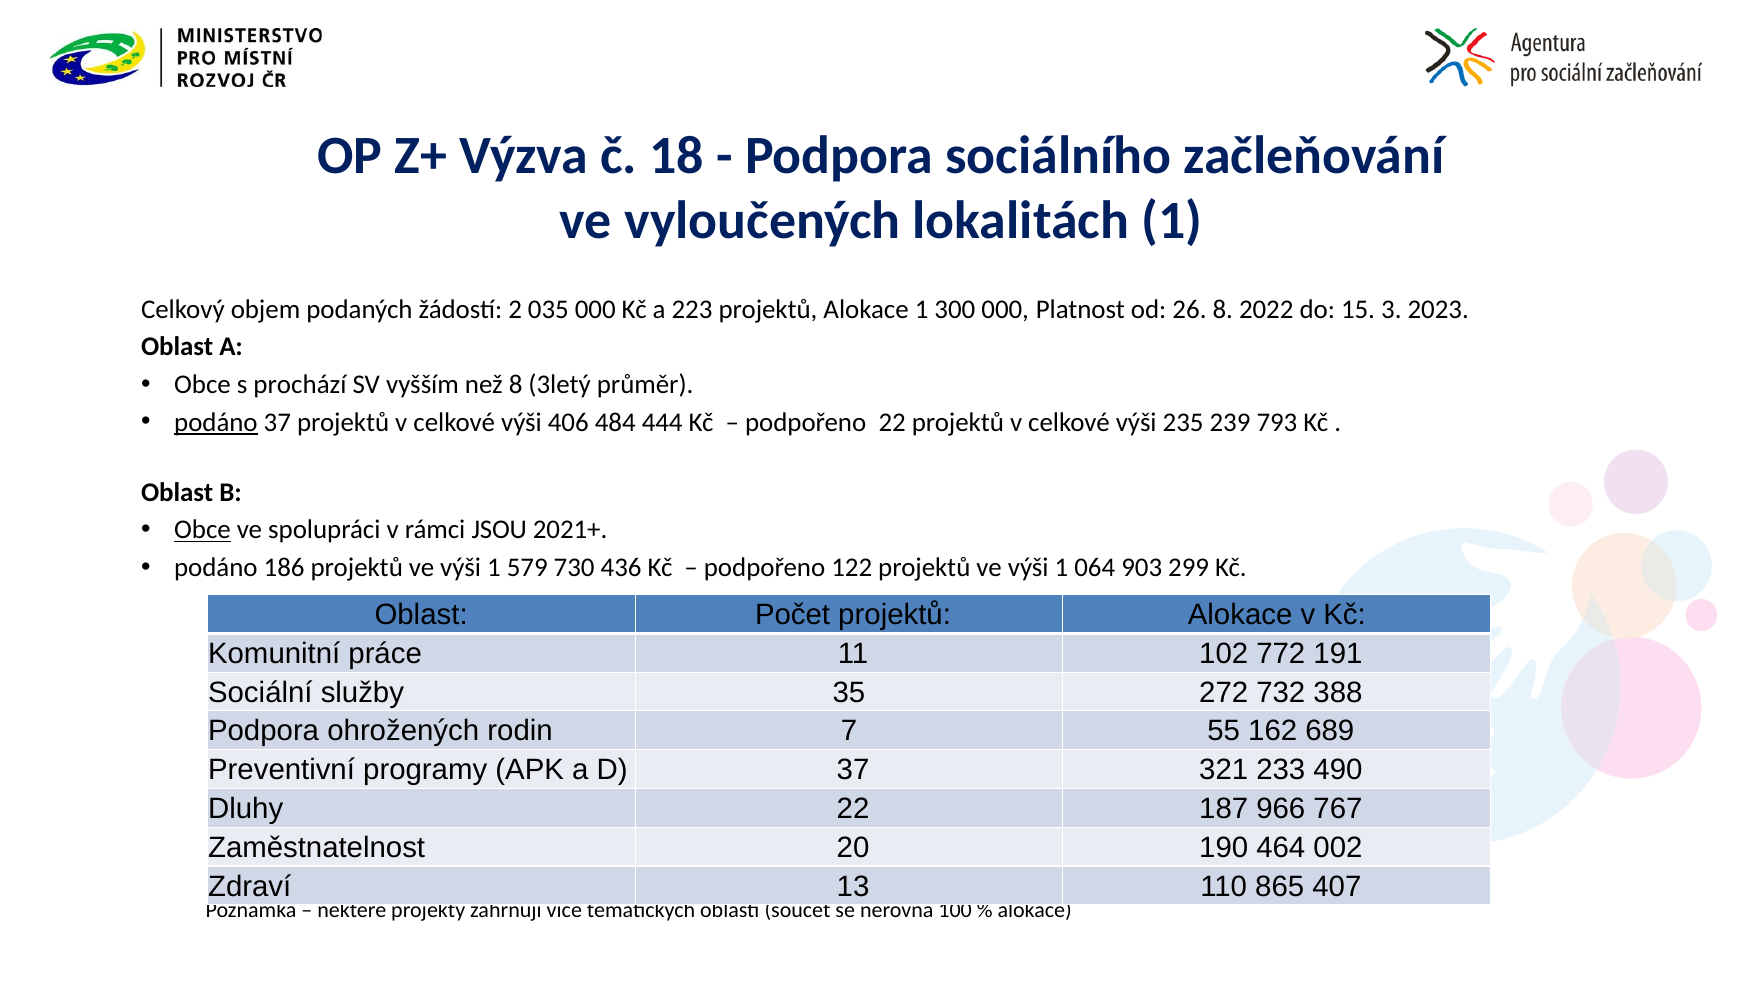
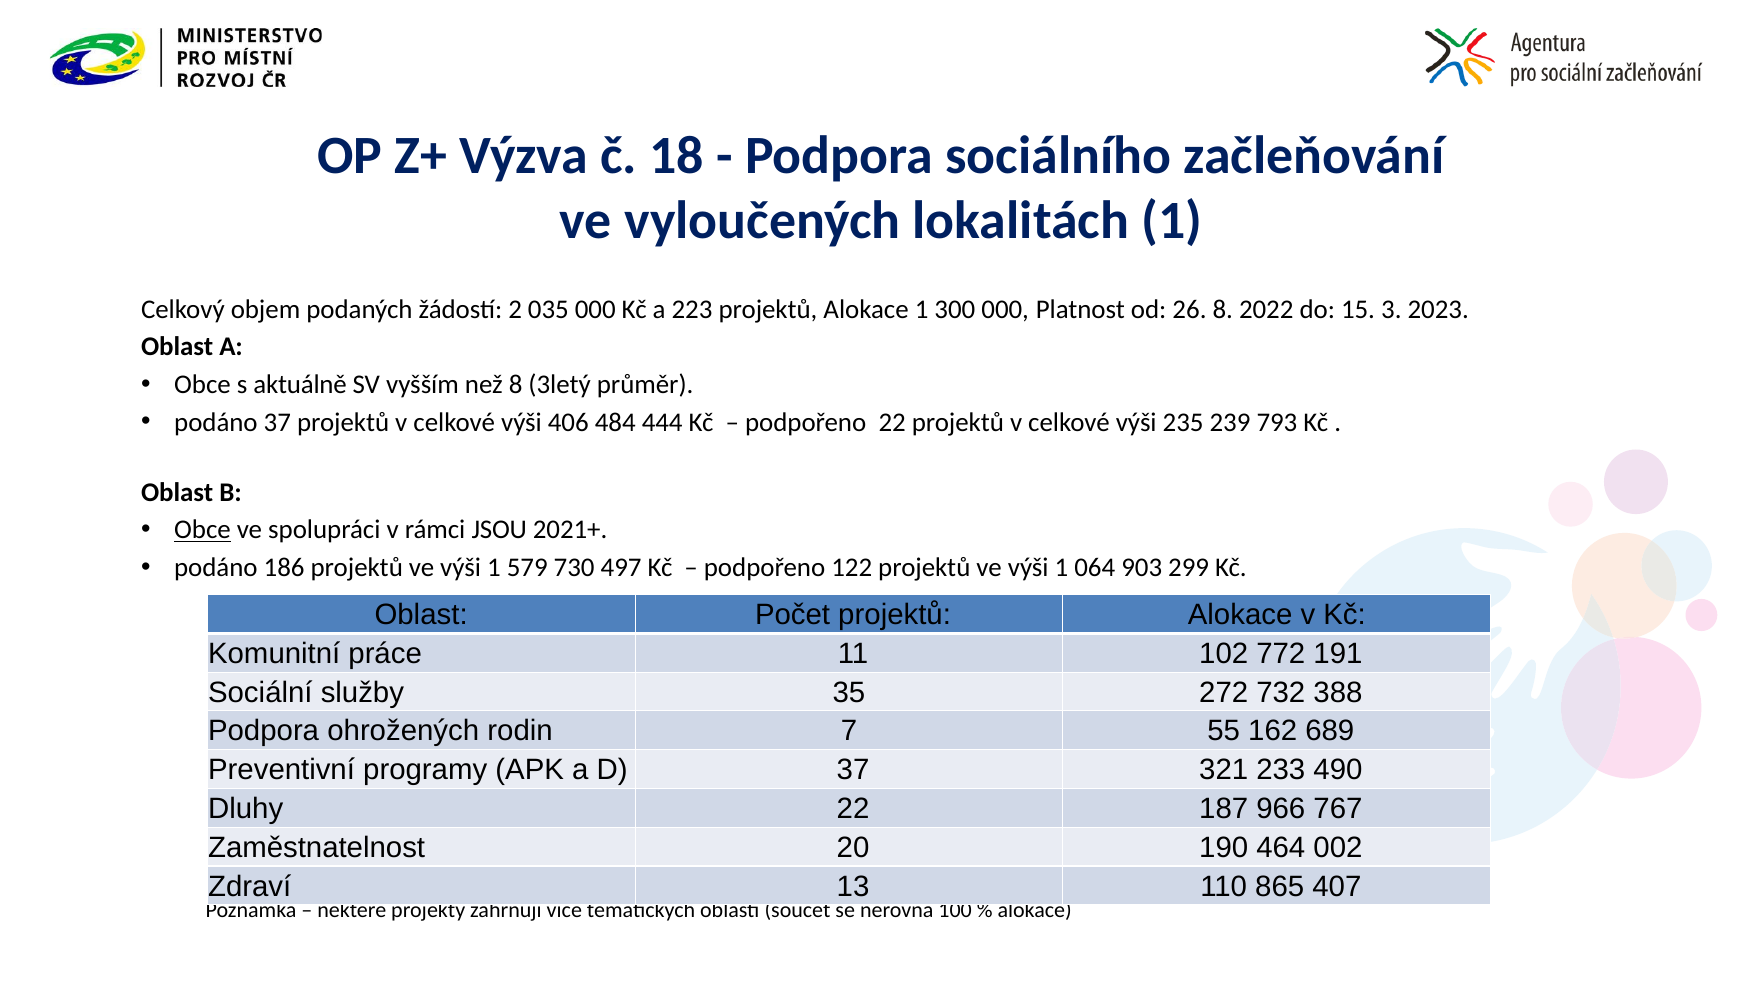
prochází: prochází -> aktuálně
podáno at (216, 422) underline: present -> none
436: 436 -> 497
